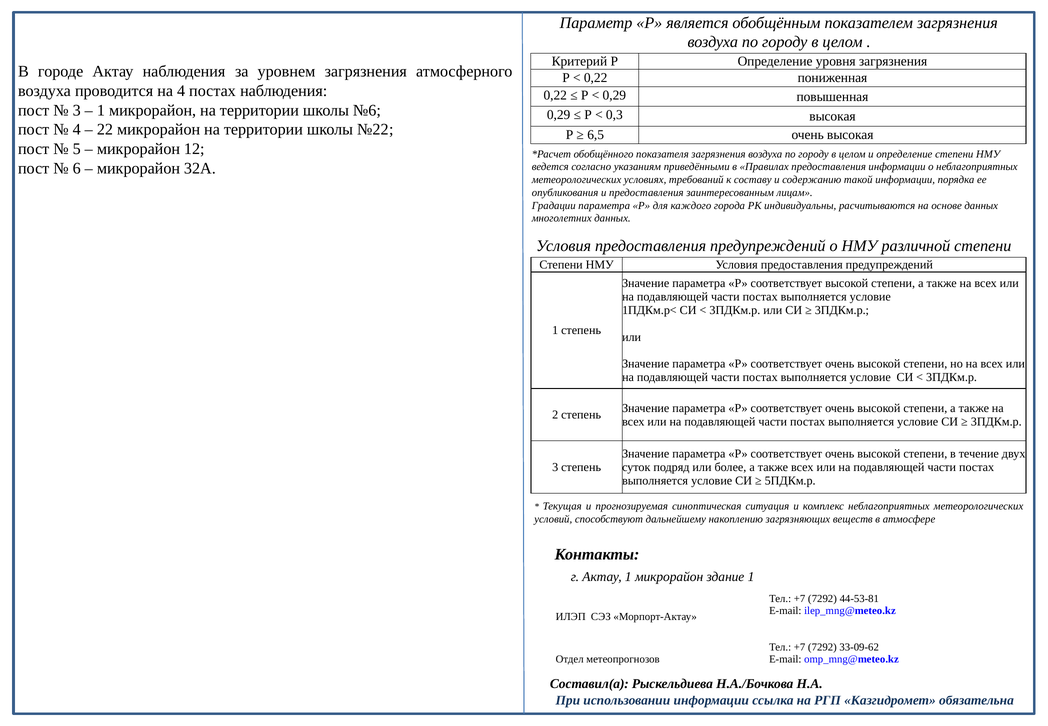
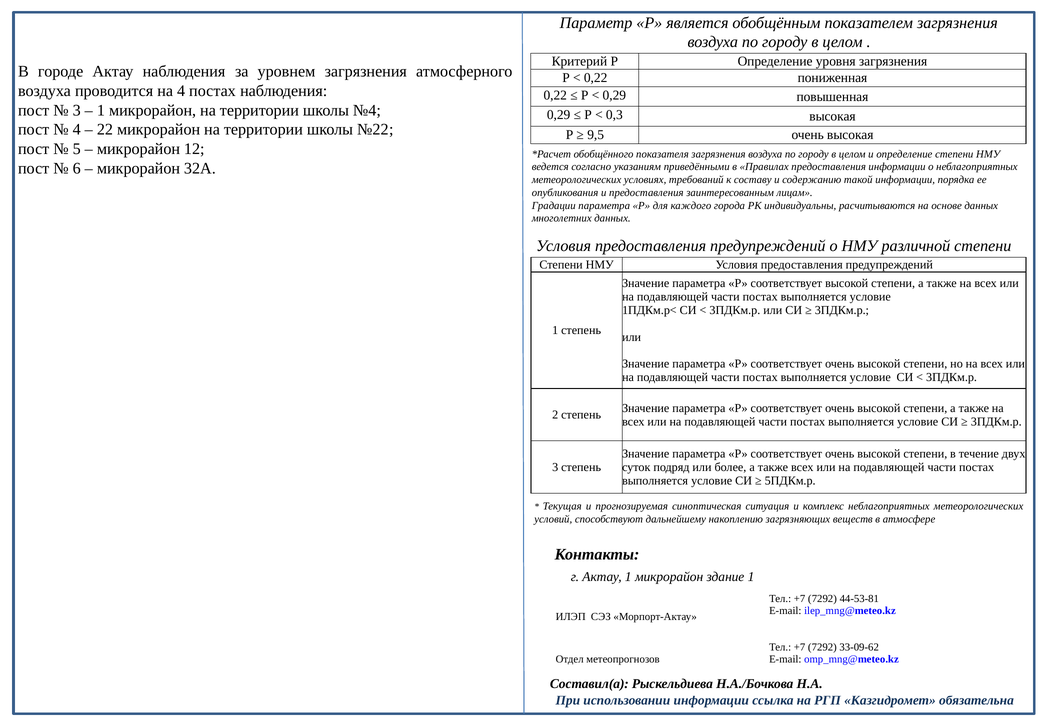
№6: №6 -> №4
6,5: 6,5 -> 9,5
